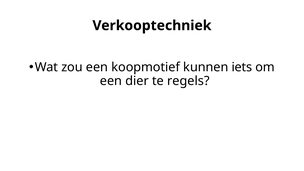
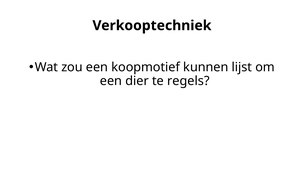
iets: iets -> lijst
